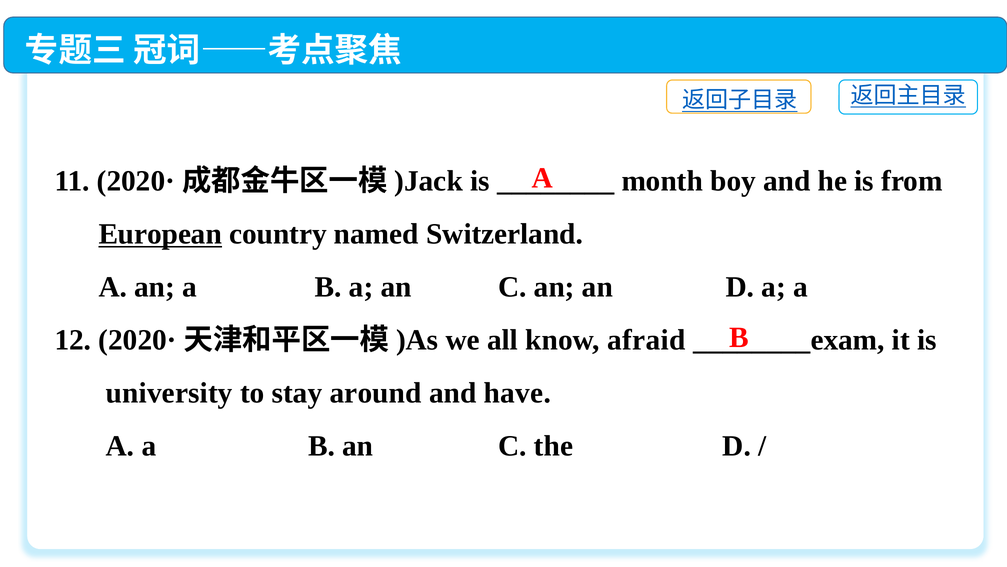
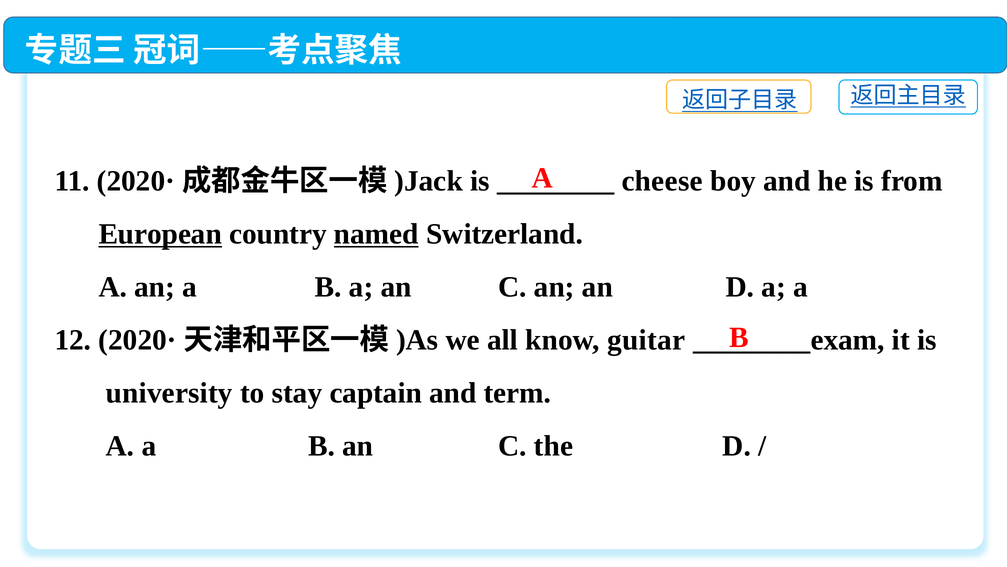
month: month -> cheese
named underline: none -> present
afraid: afraid -> guitar
around: around -> captain
have: have -> term
